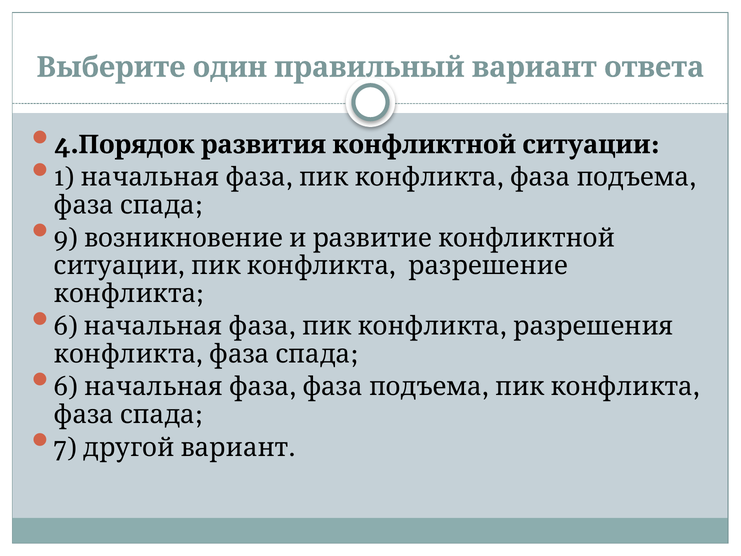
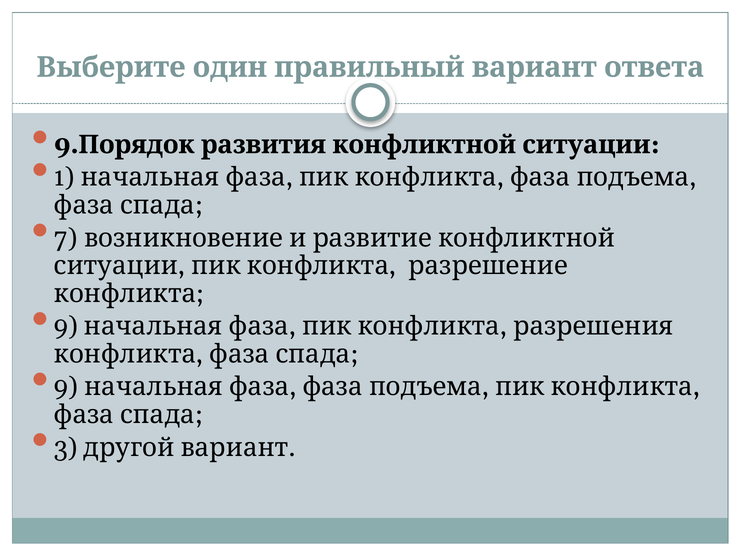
4 at (66, 145): 4 -> 9
9: 9 -> 7
6 at (66, 326): 6 -> 9
6 at (66, 387): 6 -> 9
7: 7 -> 3
